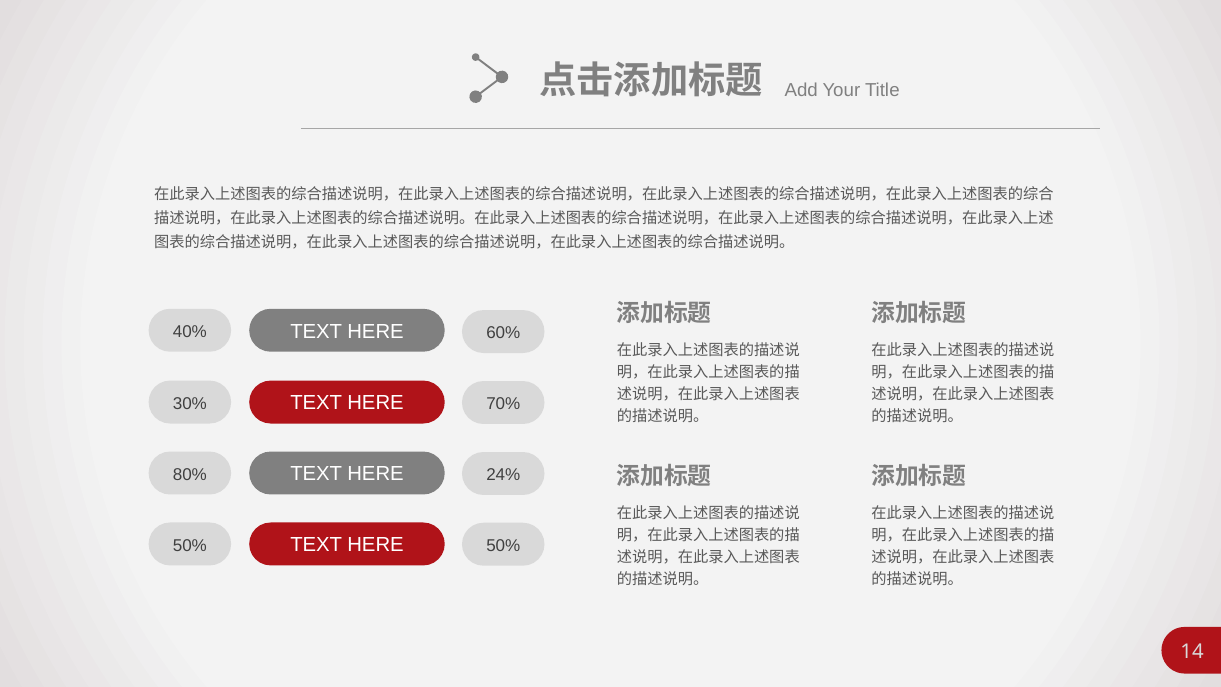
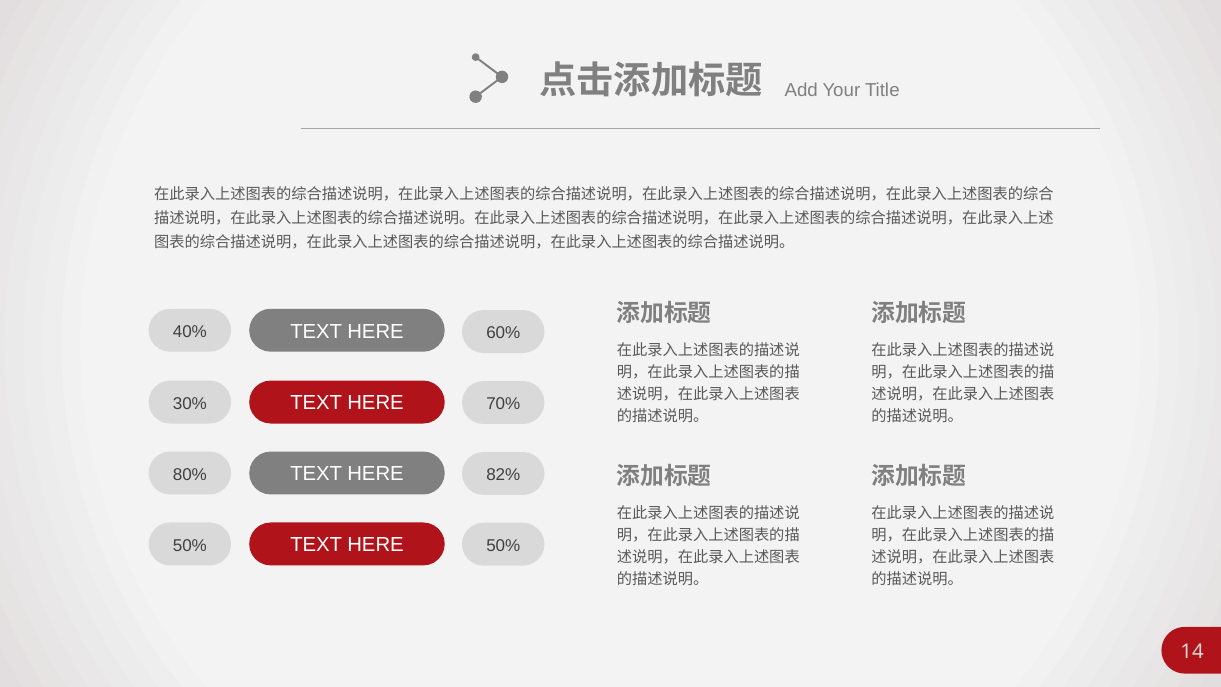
24%: 24% -> 82%
